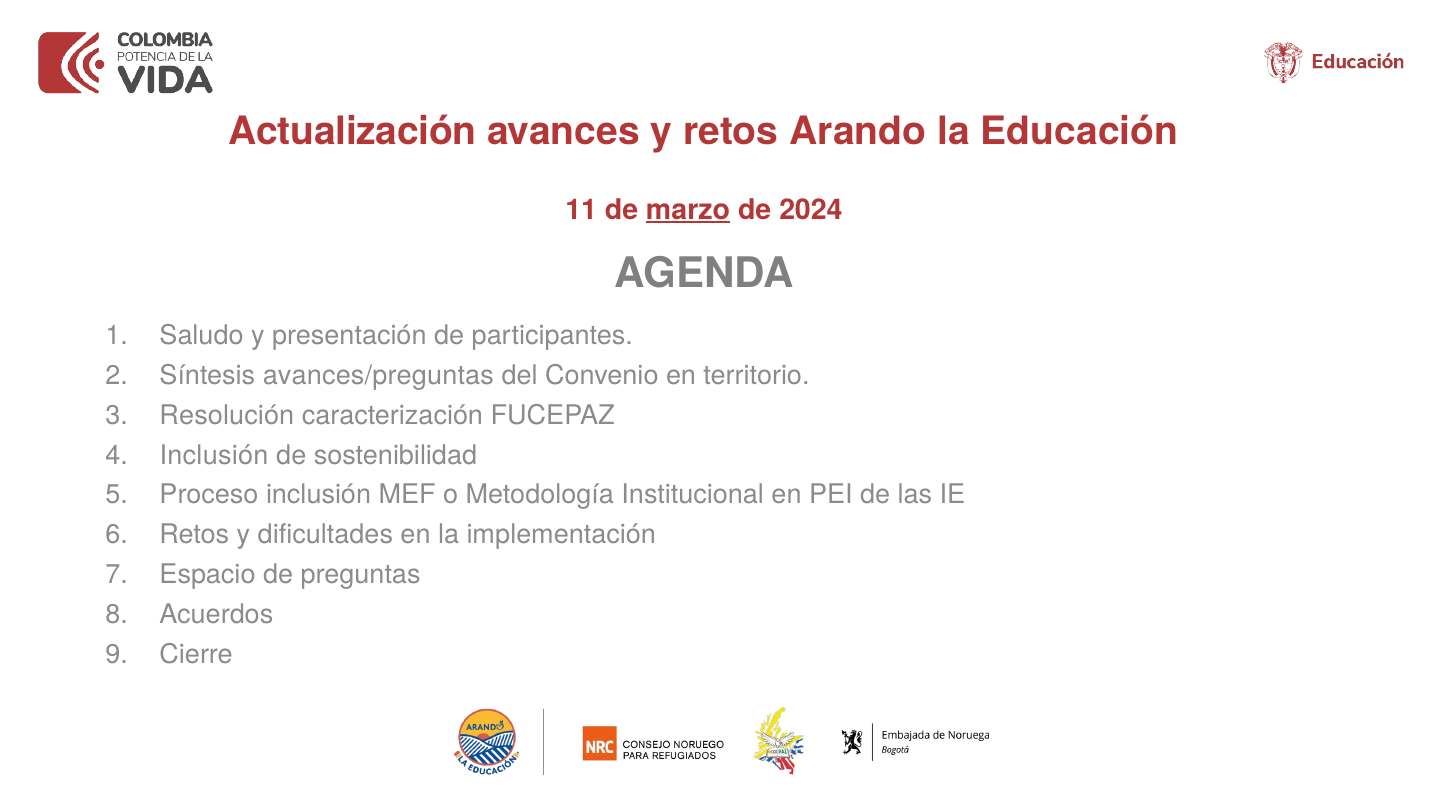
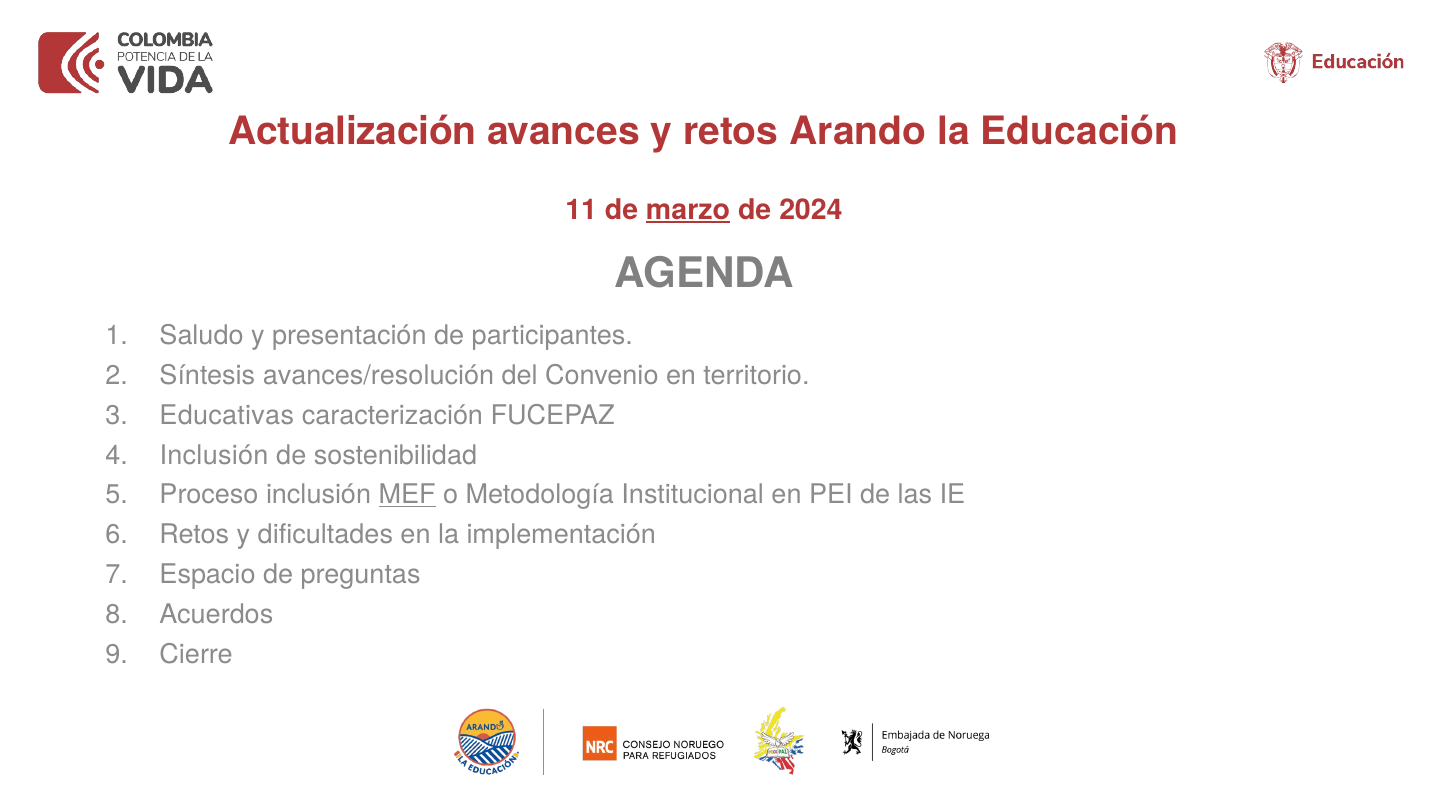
avances/preguntas: avances/preguntas -> avances/resolución
Resolución: Resolución -> Educativas
MEF underline: none -> present
